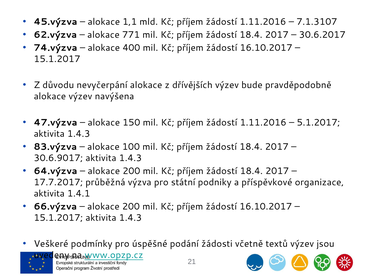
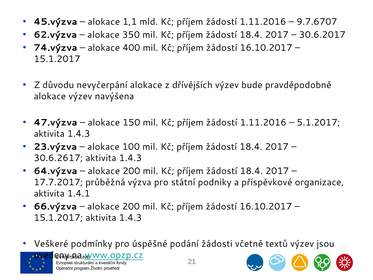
7.1.3107: 7.1.3107 -> 9.7.6707
771: 771 -> 350
83.výzva: 83.výzva -> 23.výzva
30.6.9017: 30.6.9017 -> 30.6.2617
